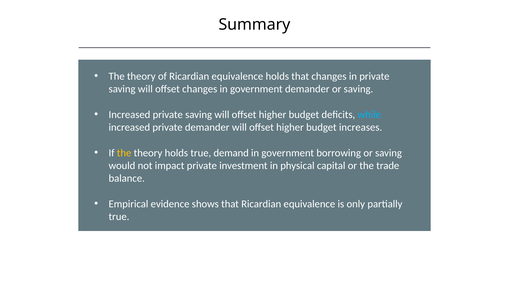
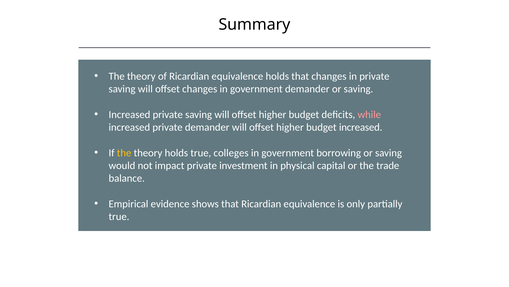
while colour: light blue -> pink
budget increases: increases -> increased
demand: demand -> colleges
